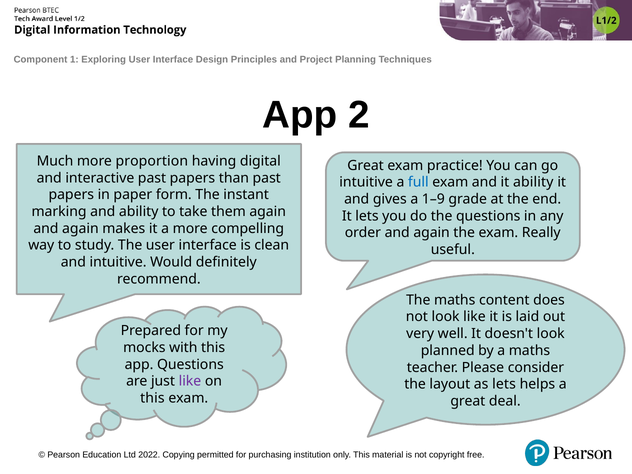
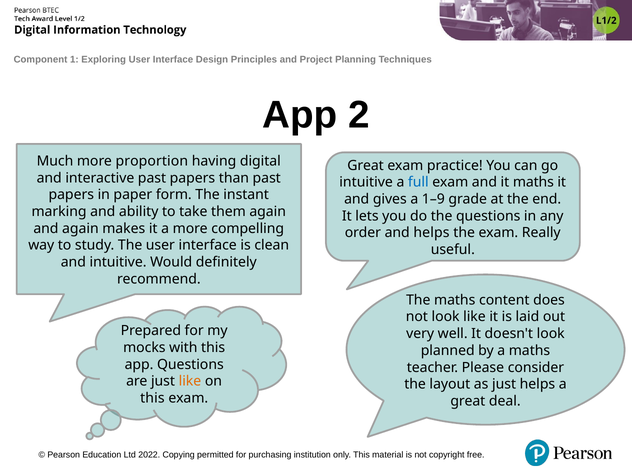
it ability: ability -> maths
order and again: again -> helps
like at (190, 381) colour: purple -> orange
as lets: lets -> just
